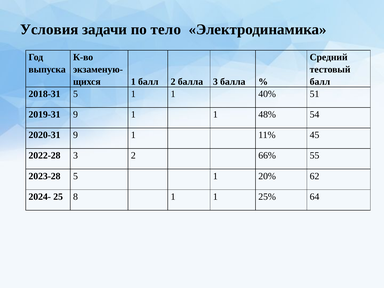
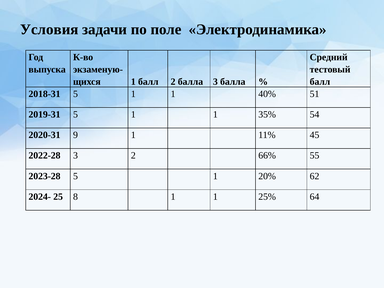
тело: тело -> поле
2019-31 9: 9 -> 5
48%: 48% -> 35%
